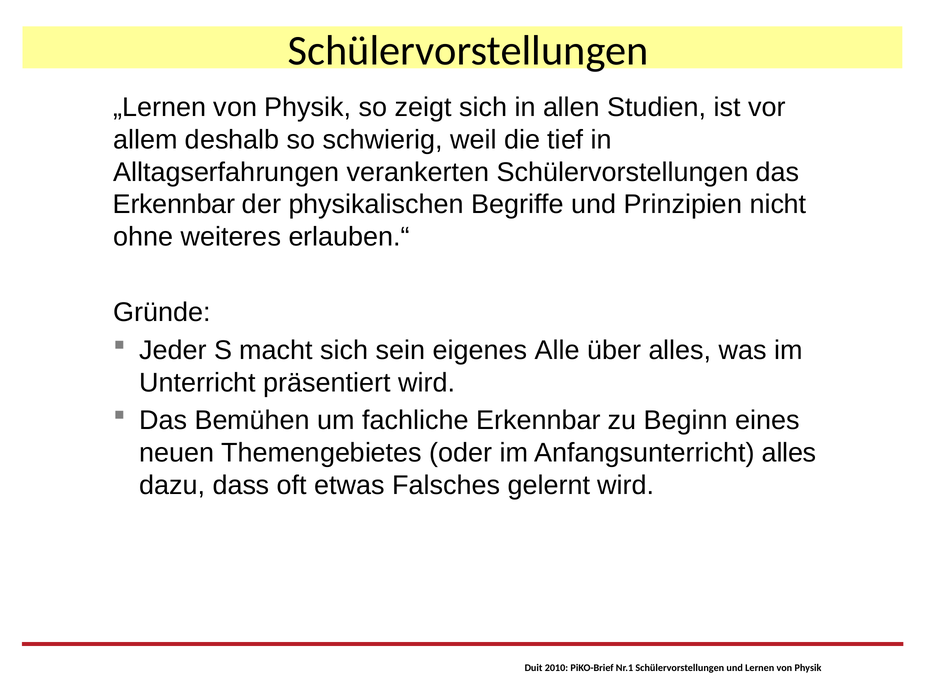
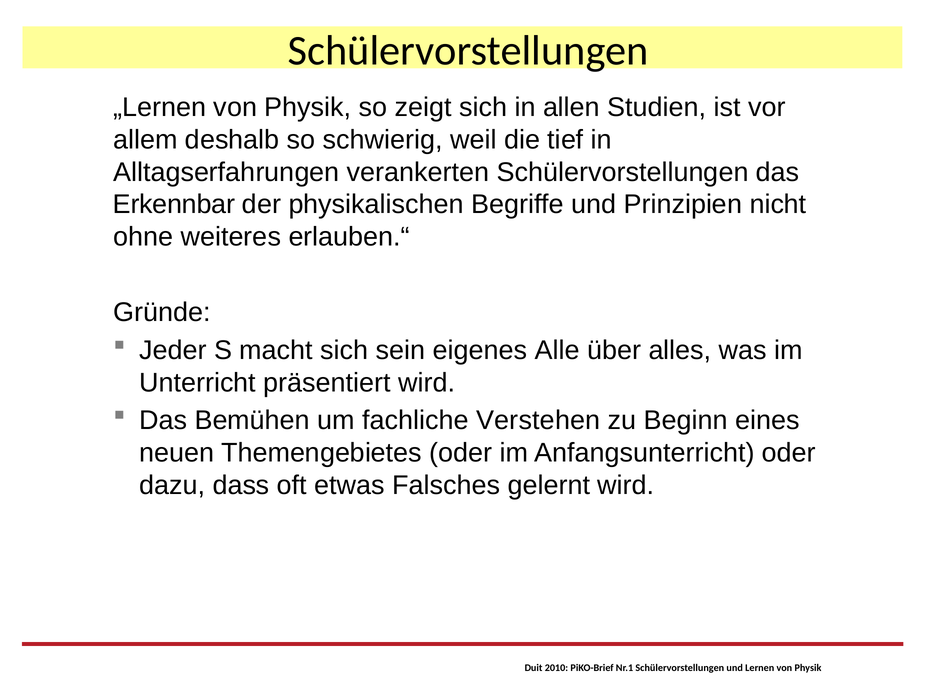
fachliche Erkennbar: Erkennbar -> Verstehen
Anfangsunterricht alles: alles -> oder
